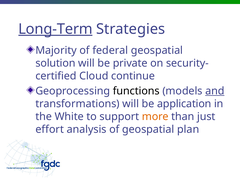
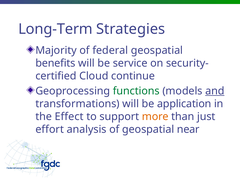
Long-Term underline: present -> none
solution: solution -> benefits
private: private -> service
functions colour: black -> green
White: White -> Effect
plan: plan -> near
